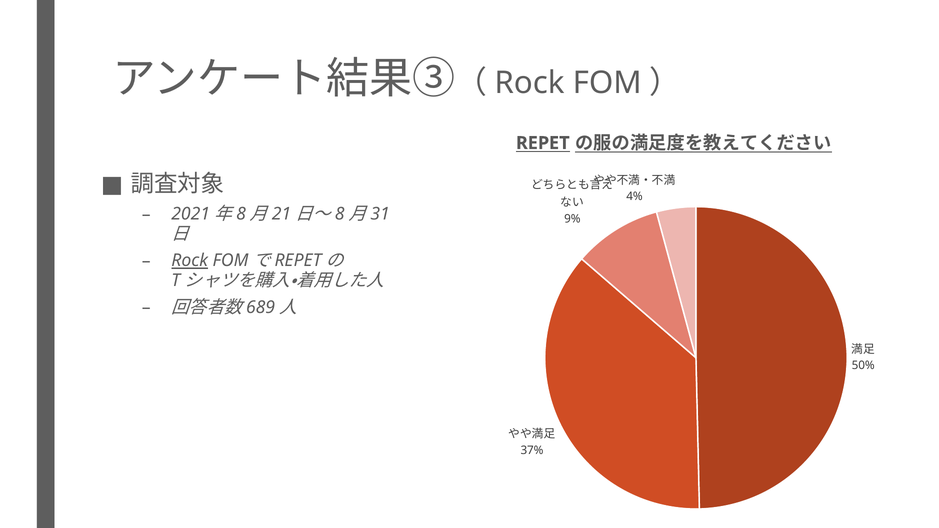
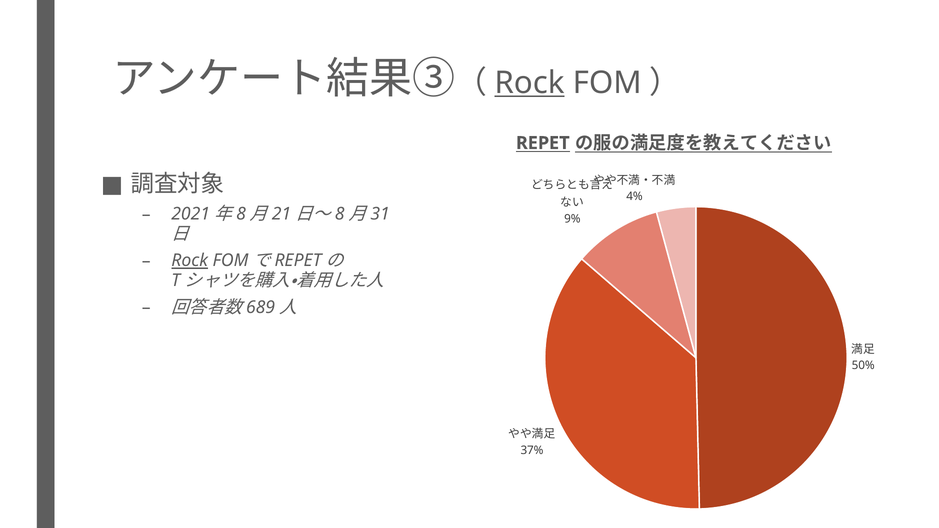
Rock at (529, 83) underline: none -> present
